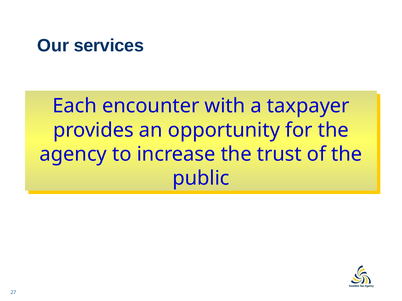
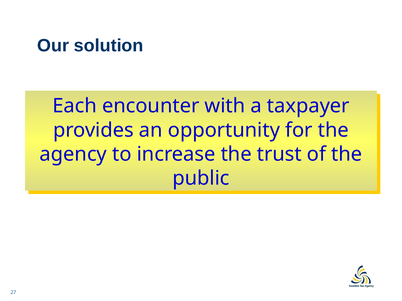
services: services -> solution
